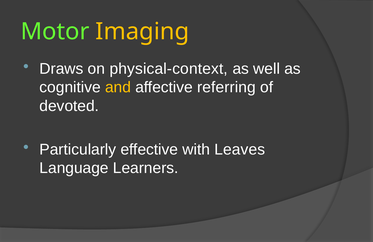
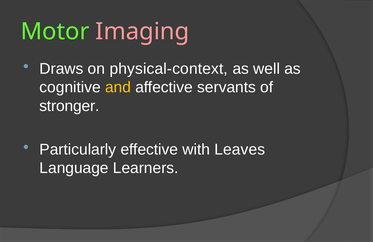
Imaging colour: yellow -> pink
referring: referring -> servants
devoted: devoted -> stronger
